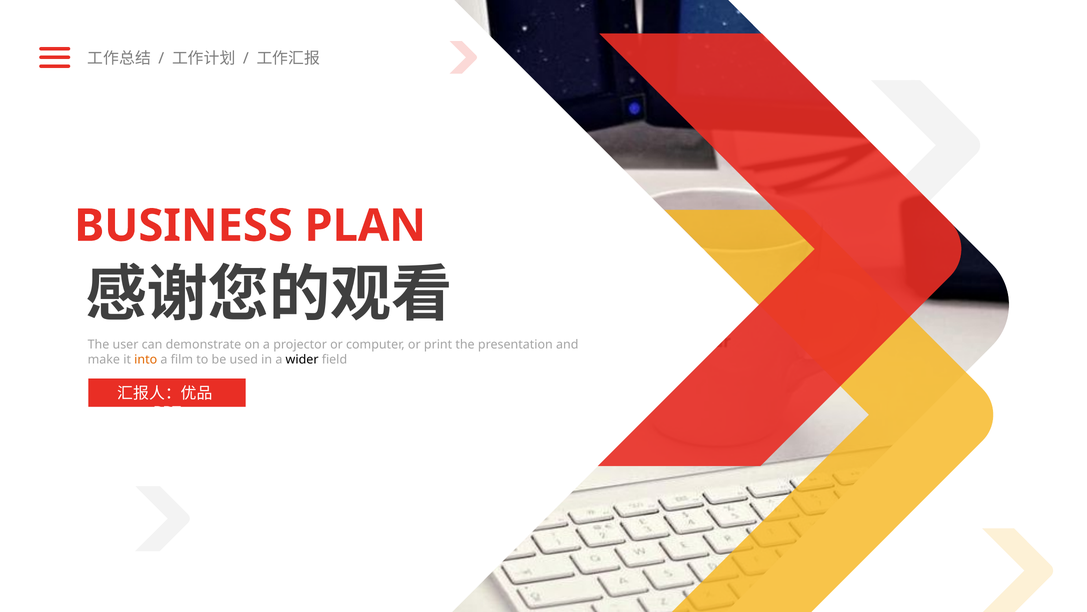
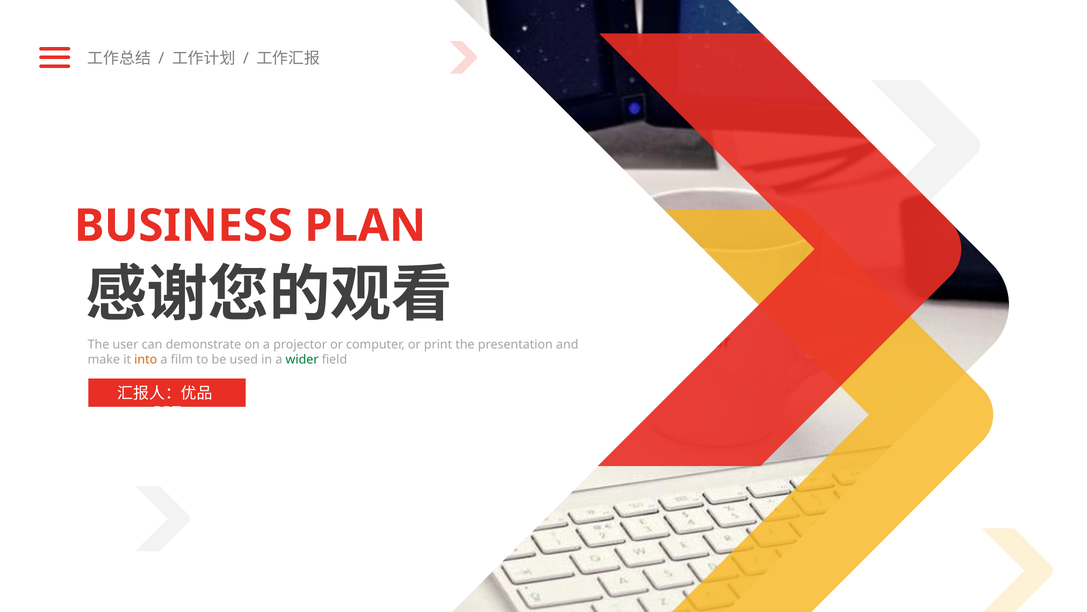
wider colour: black -> green
